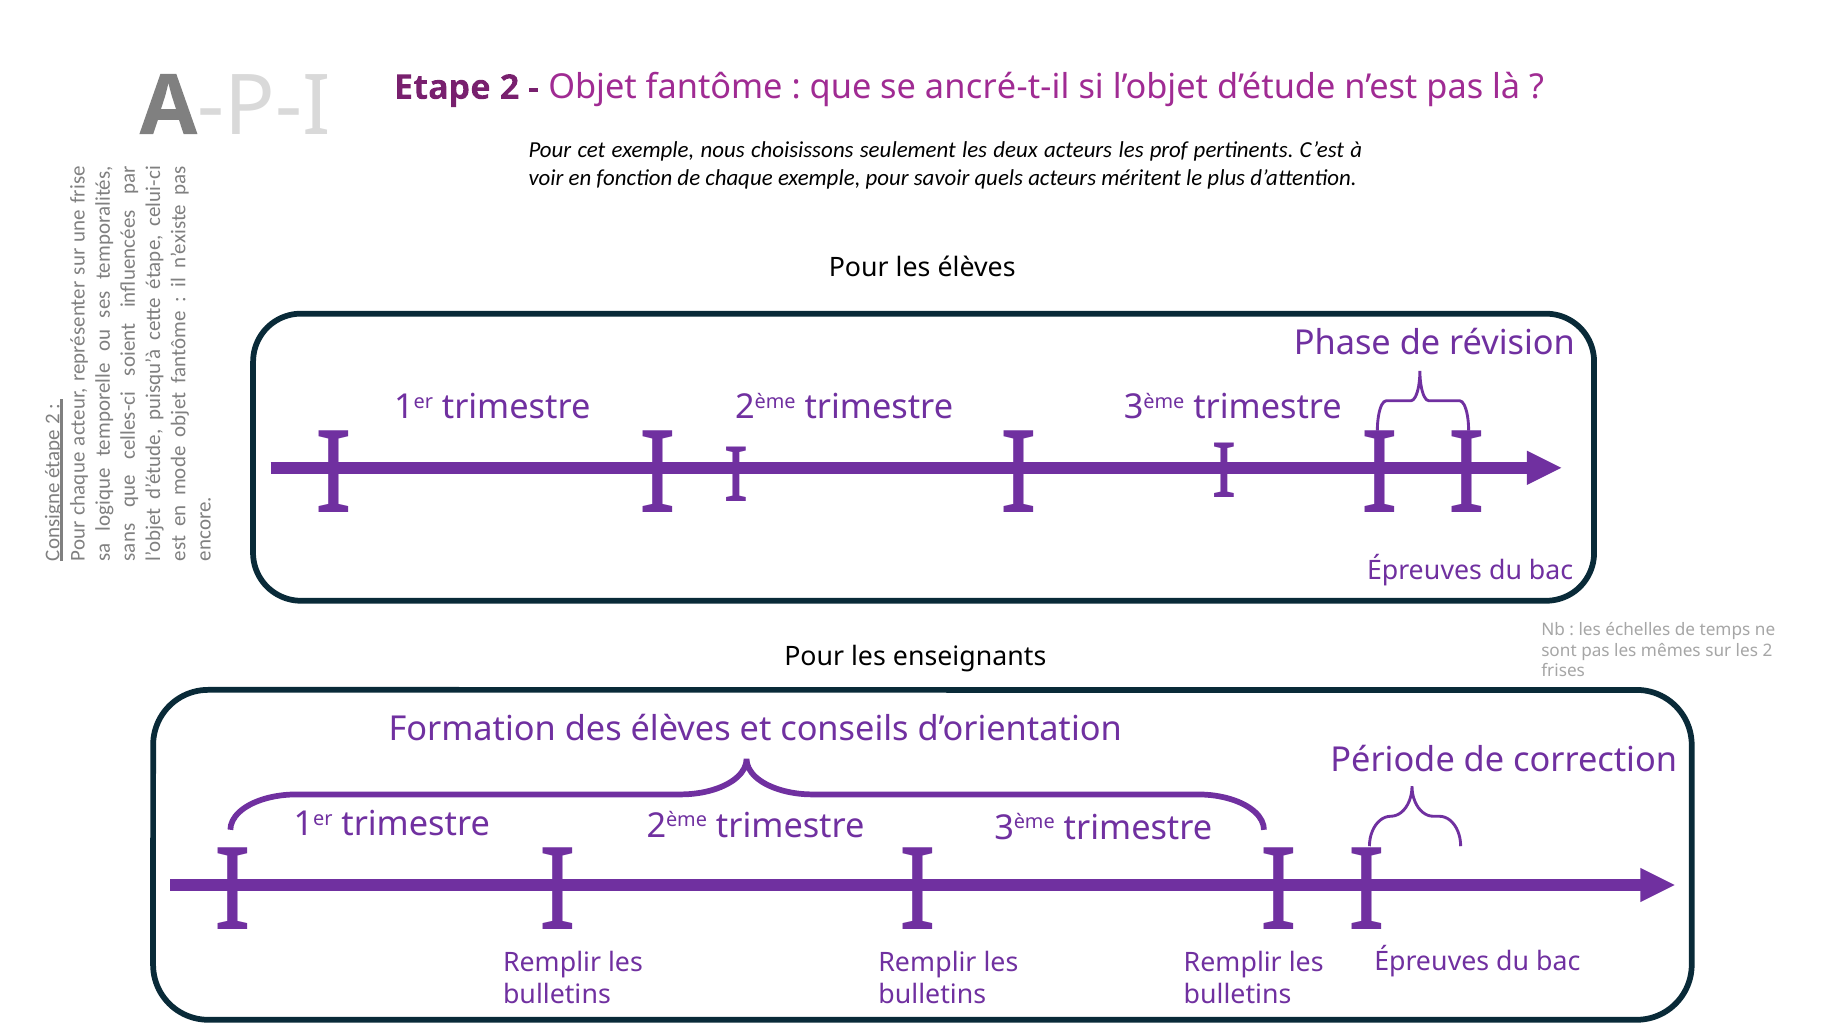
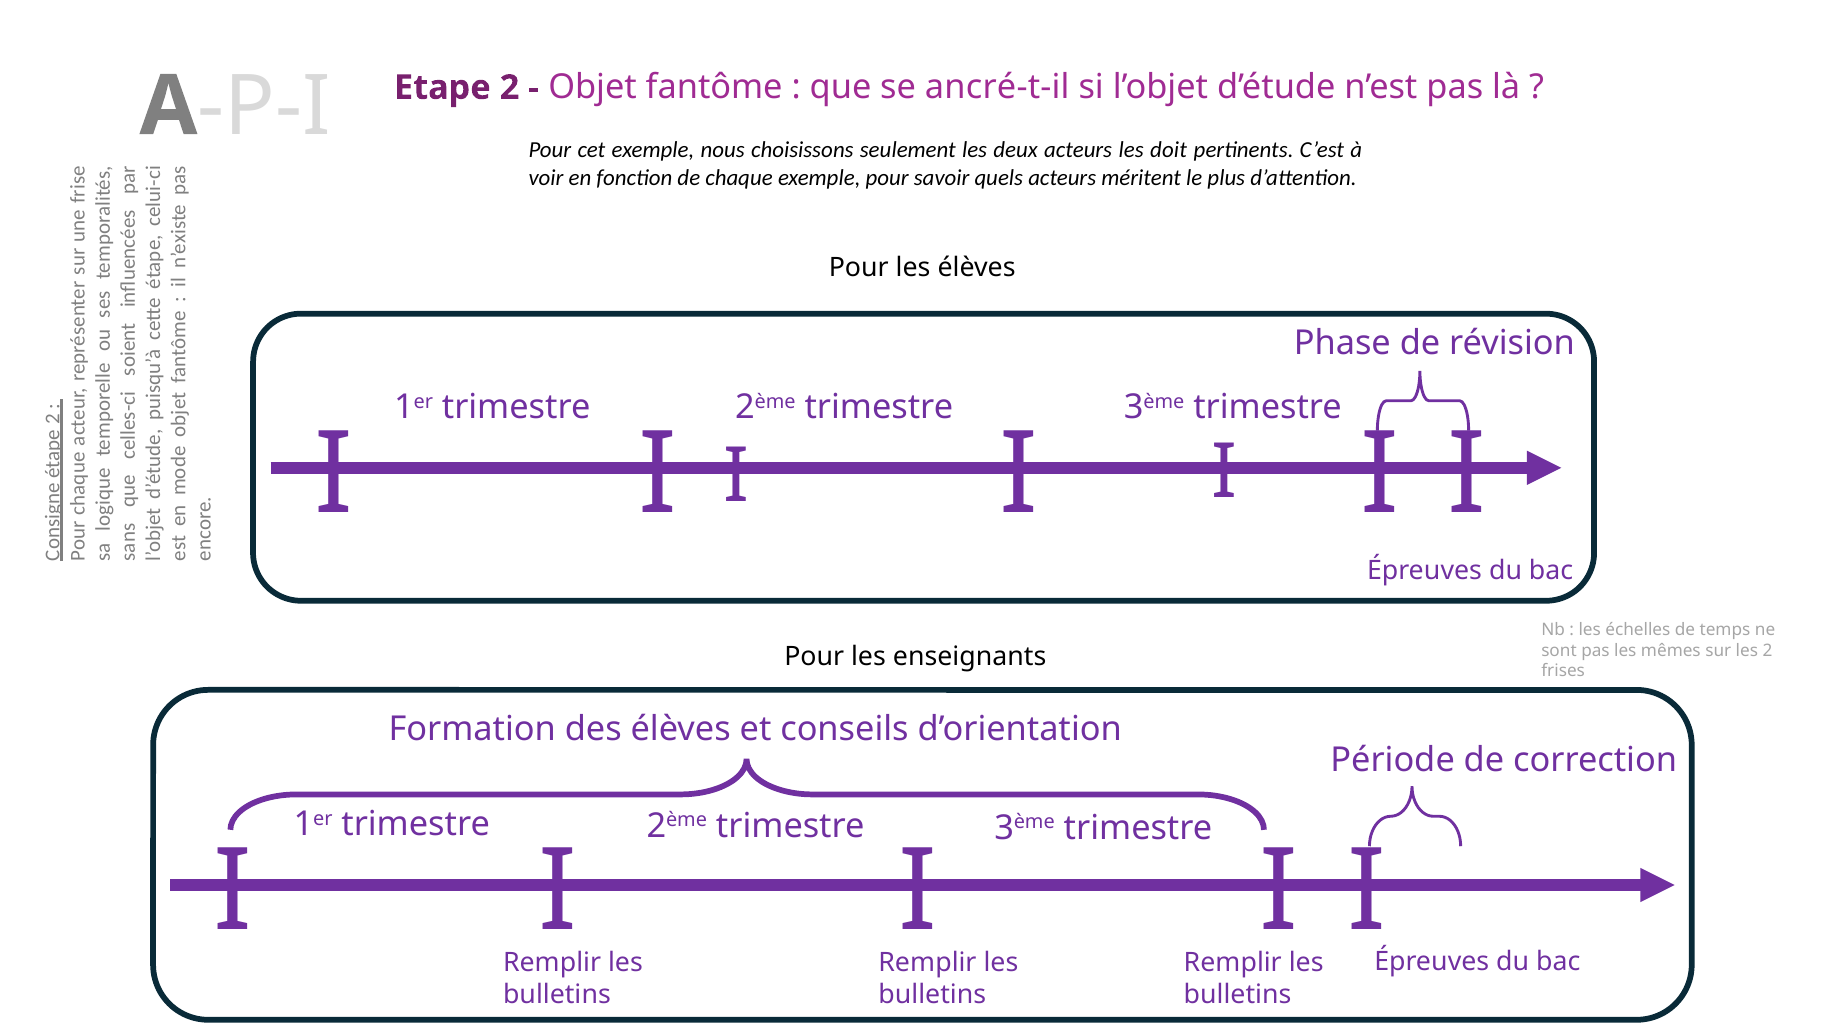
prof: prof -> doit
